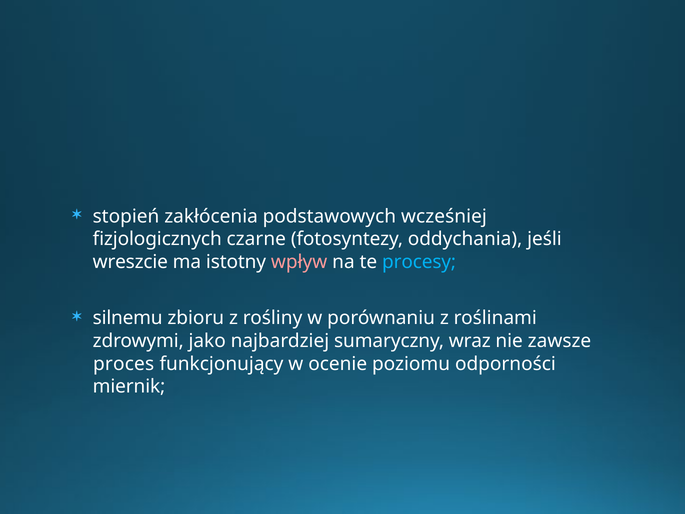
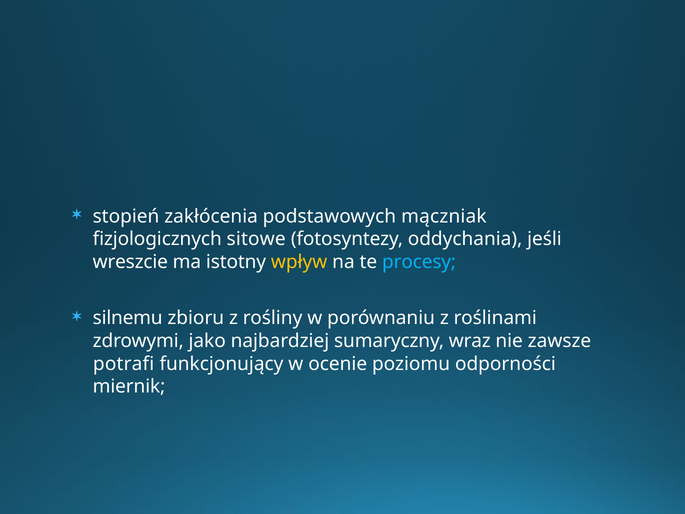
wcześniej: wcześniej -> mączniak
czarne: czarne -> sitowe
wpływ colour: pink -> yellow
proces: proces -> potrafi
